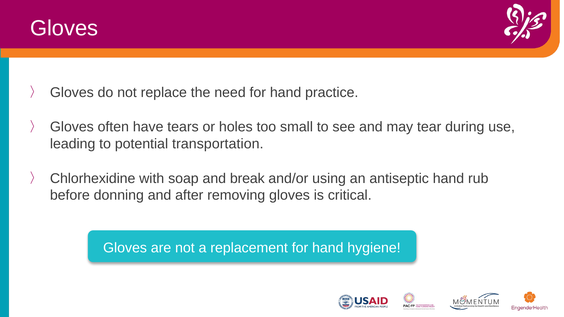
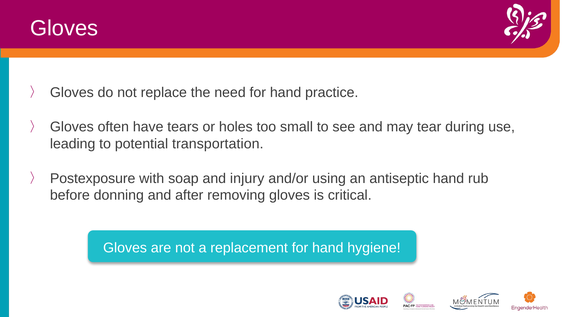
Chlorhexidine: Chlorhexidine -> Postexposure
break: break -> injury
